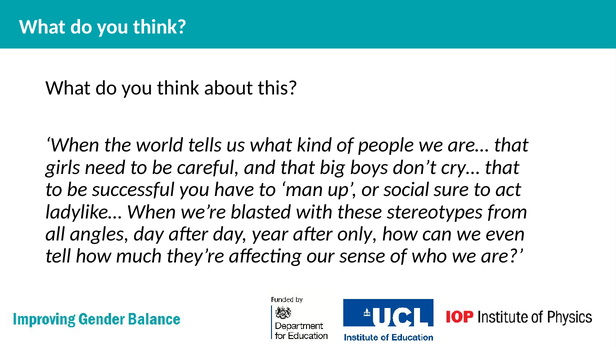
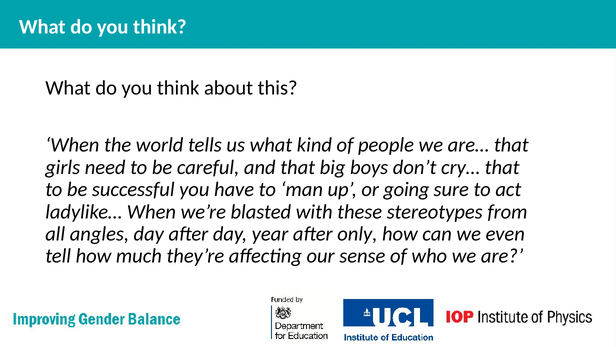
social: social -> going
